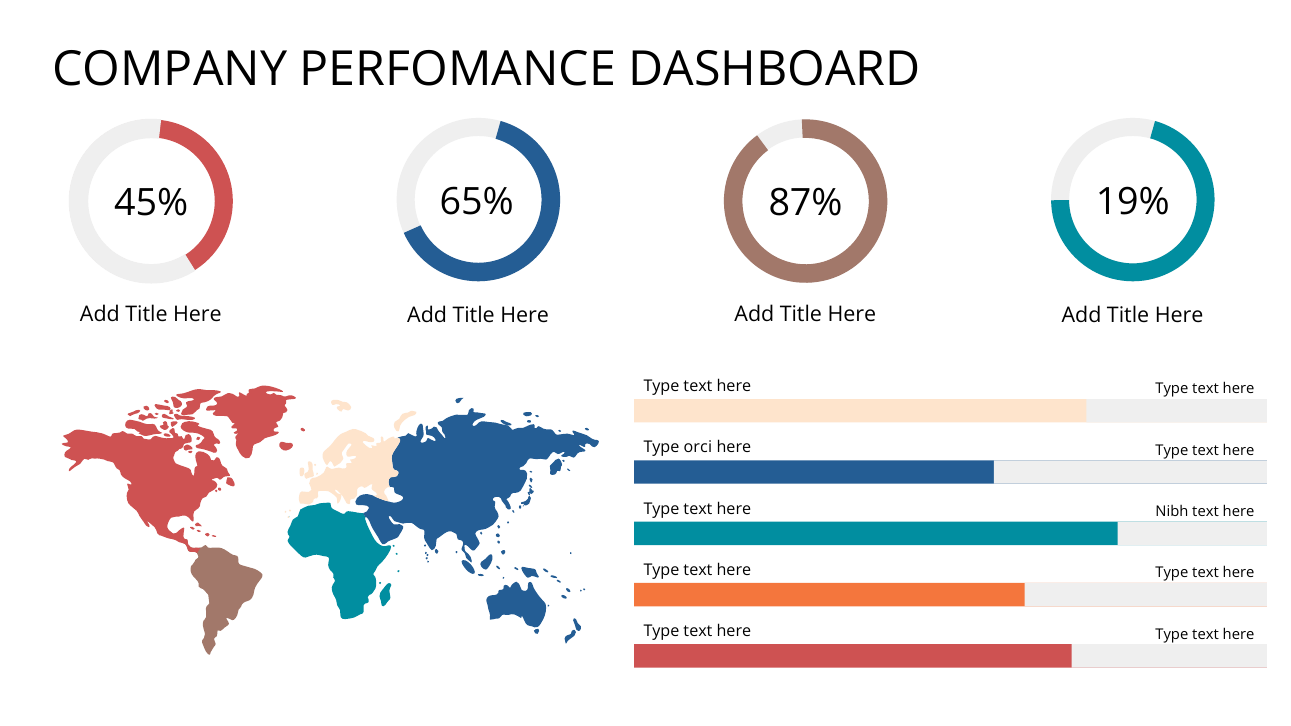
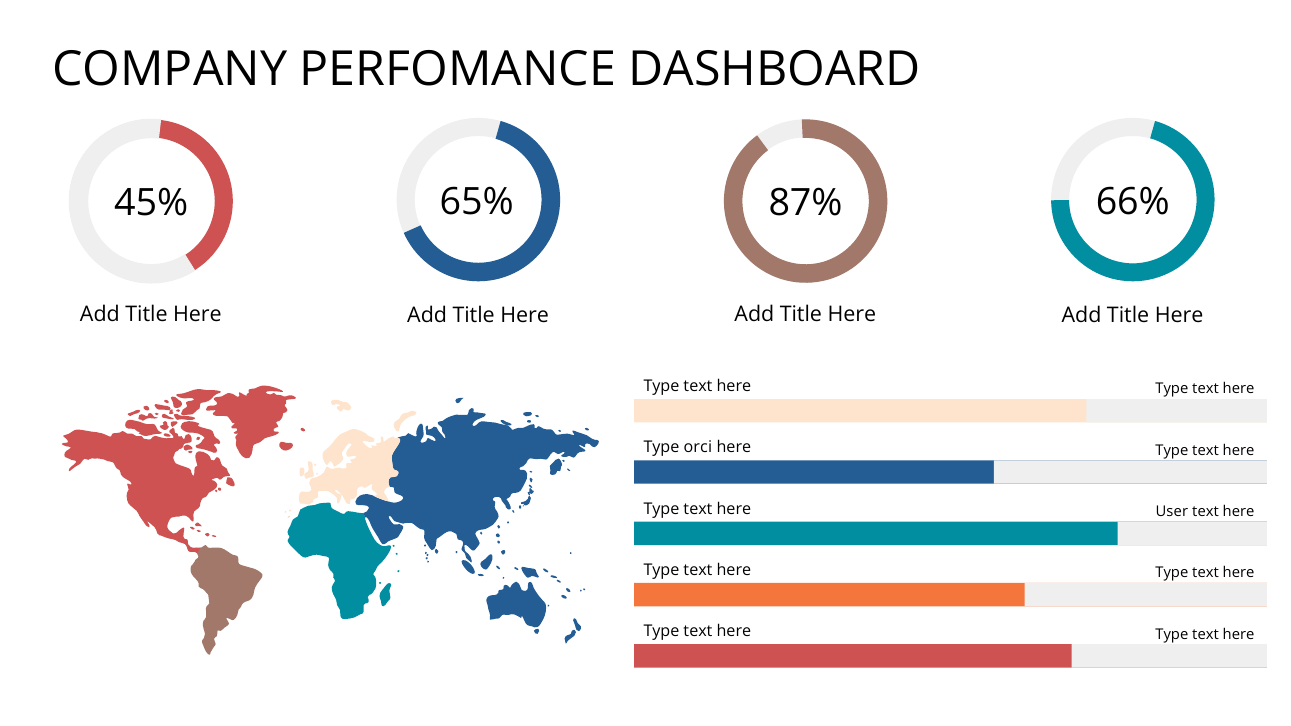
19%: 19% -> 66%
Nibh: Nibh -> User
